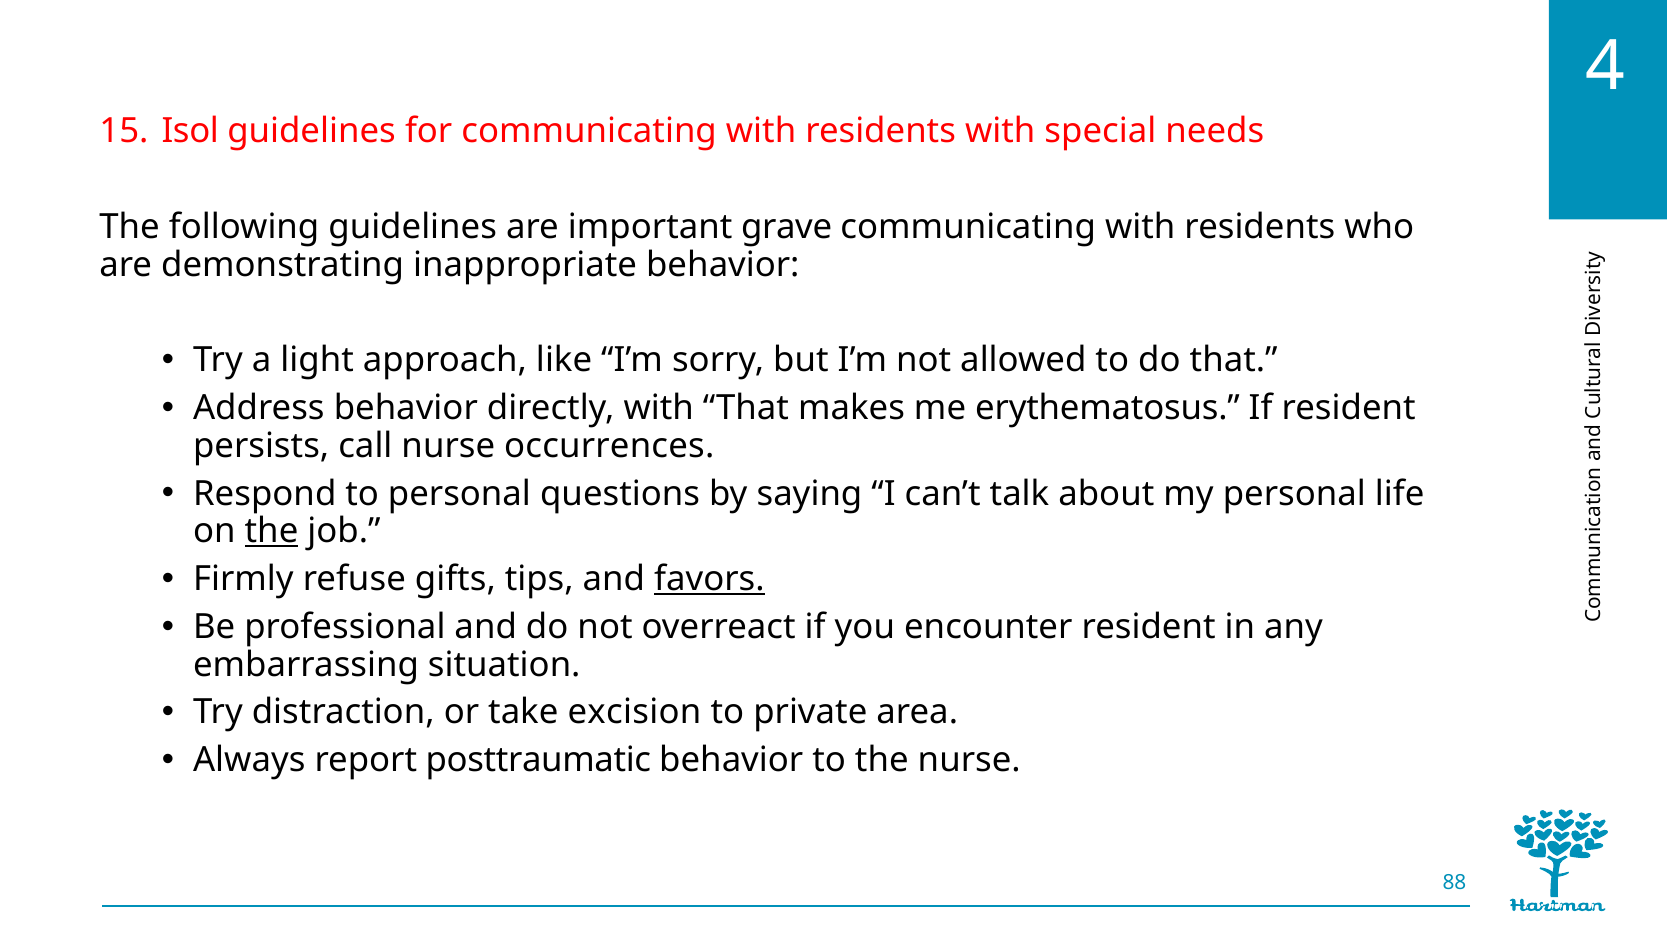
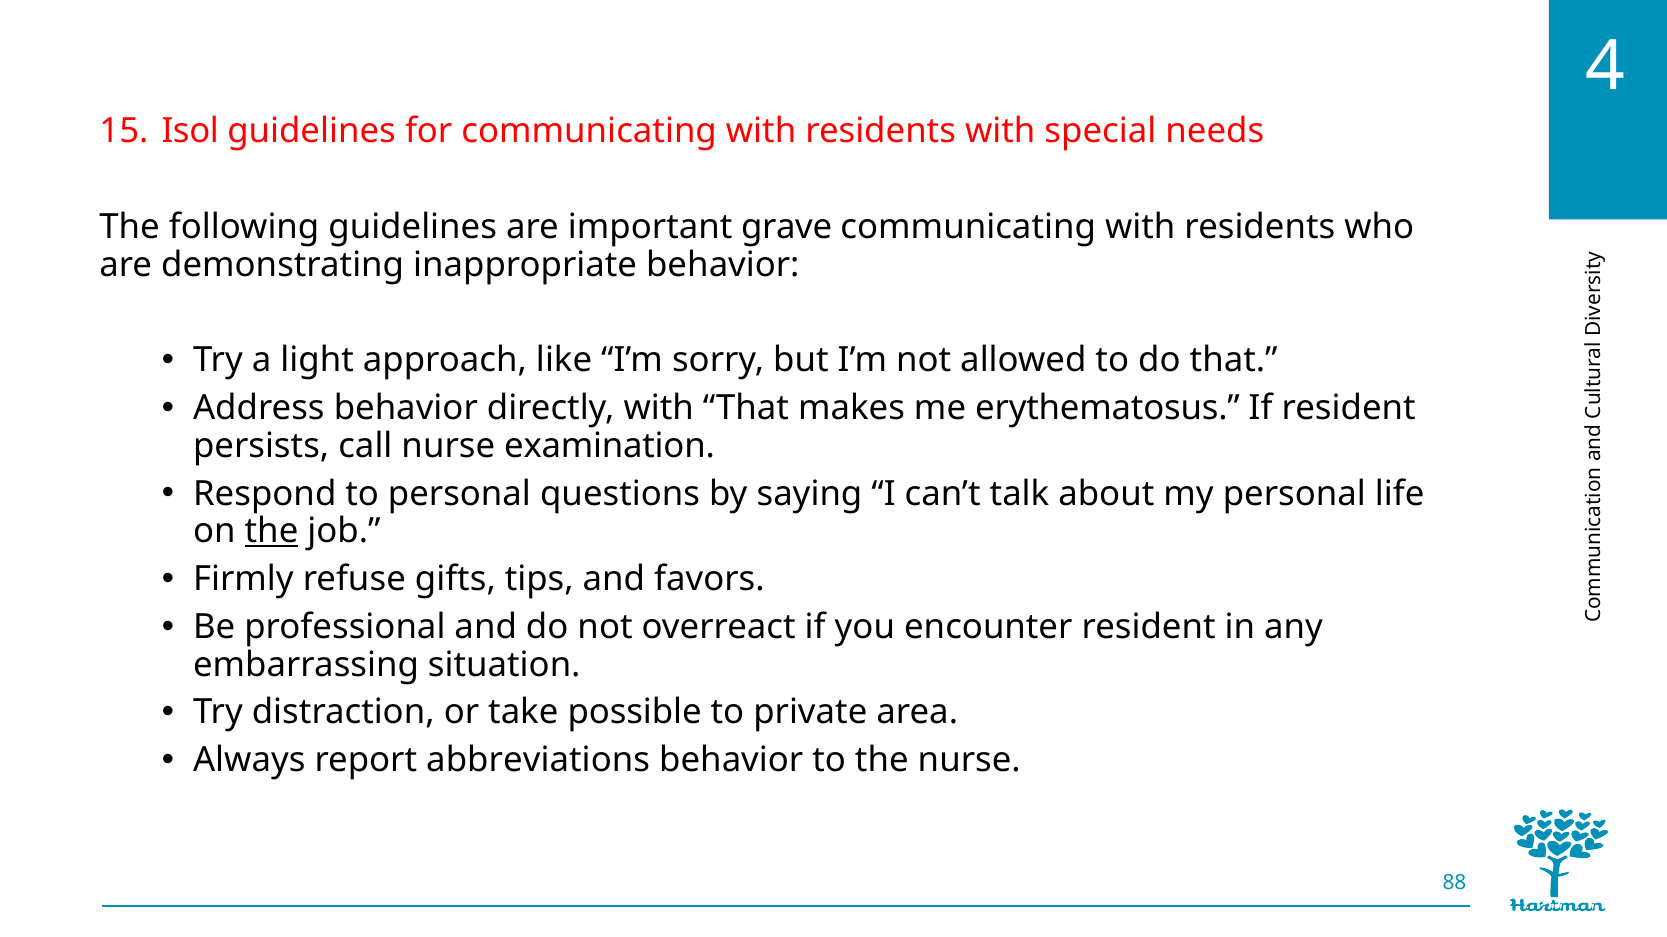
occurrences: occurrences -> examination
favors underline: present -> none
excision: excision -> possible
posttraumatic: posttraumatic -> abbreviations
